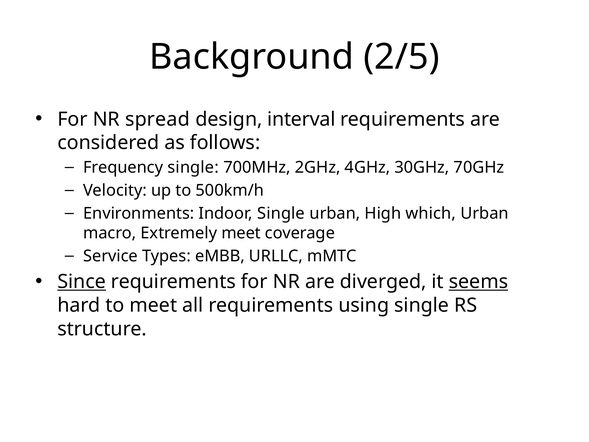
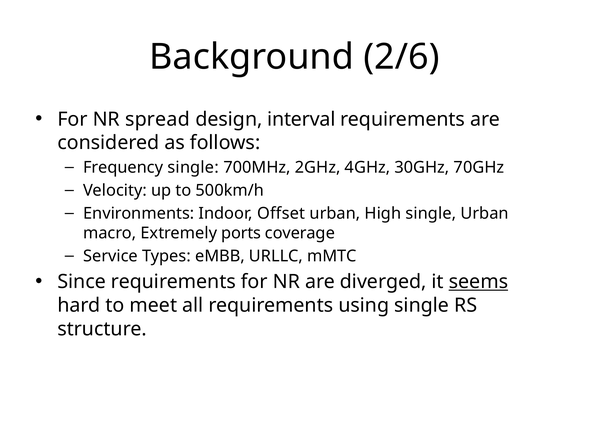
2/5: 2/5 -> 2/6
Indoor Single: Single -> Offset
High which: which -> single
Extremely meet: meet -> ports
Since underline: present -> none
